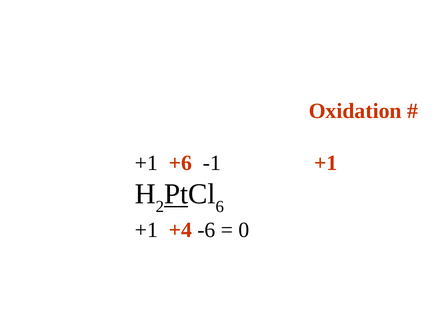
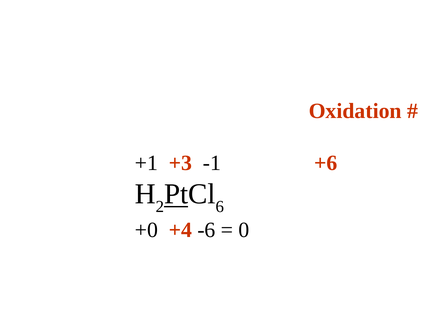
+6: +6 -> +3
-1 +1: +1 -> +6
+1 at (146, 230): +1 -> +0
